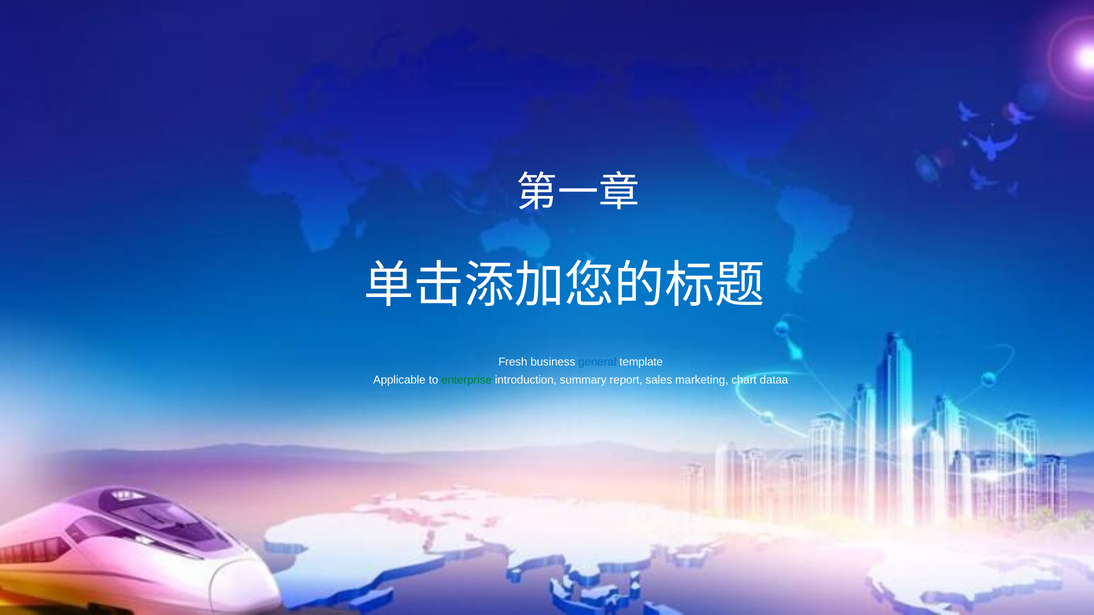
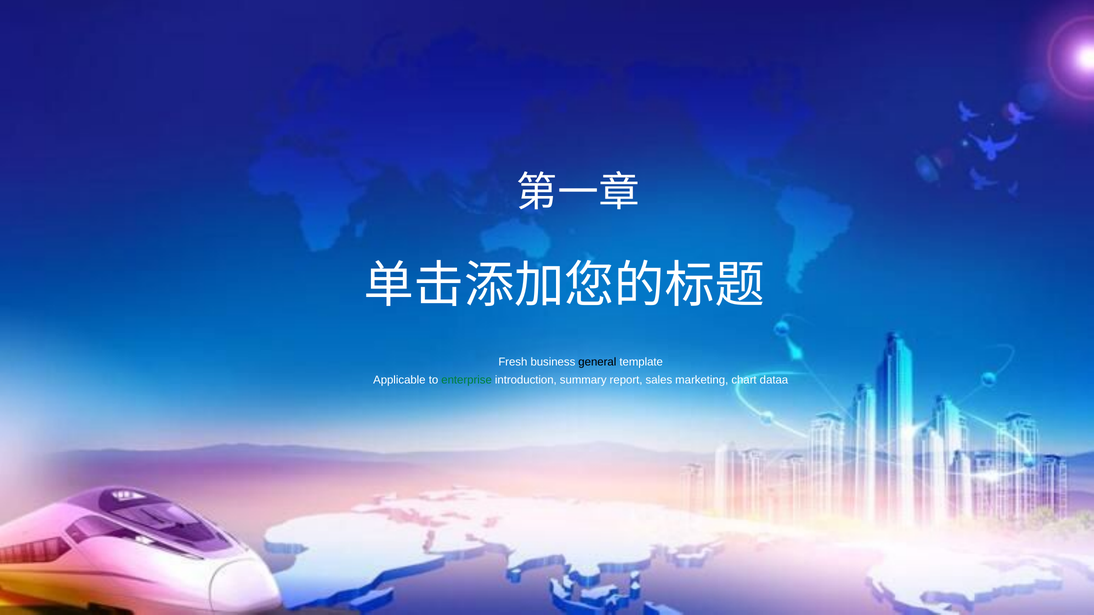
general colour: blue -> black
